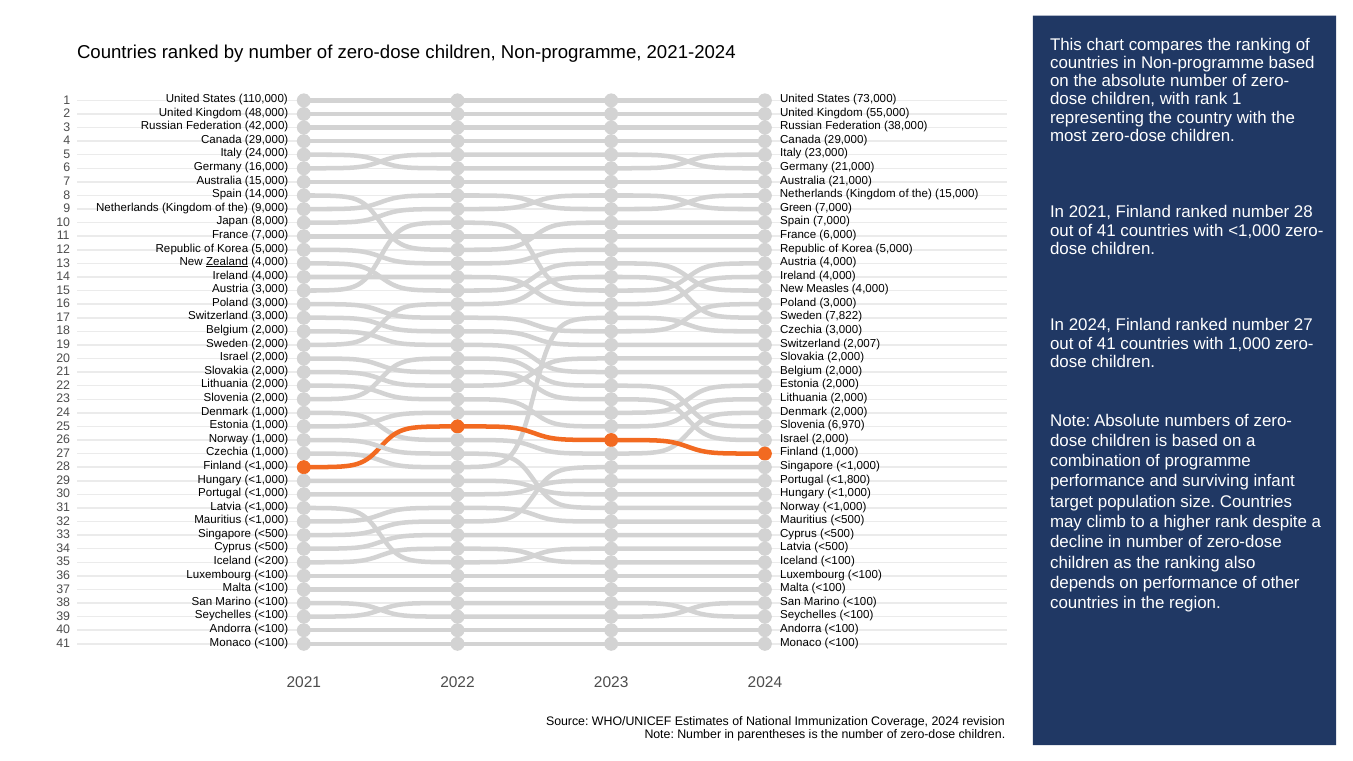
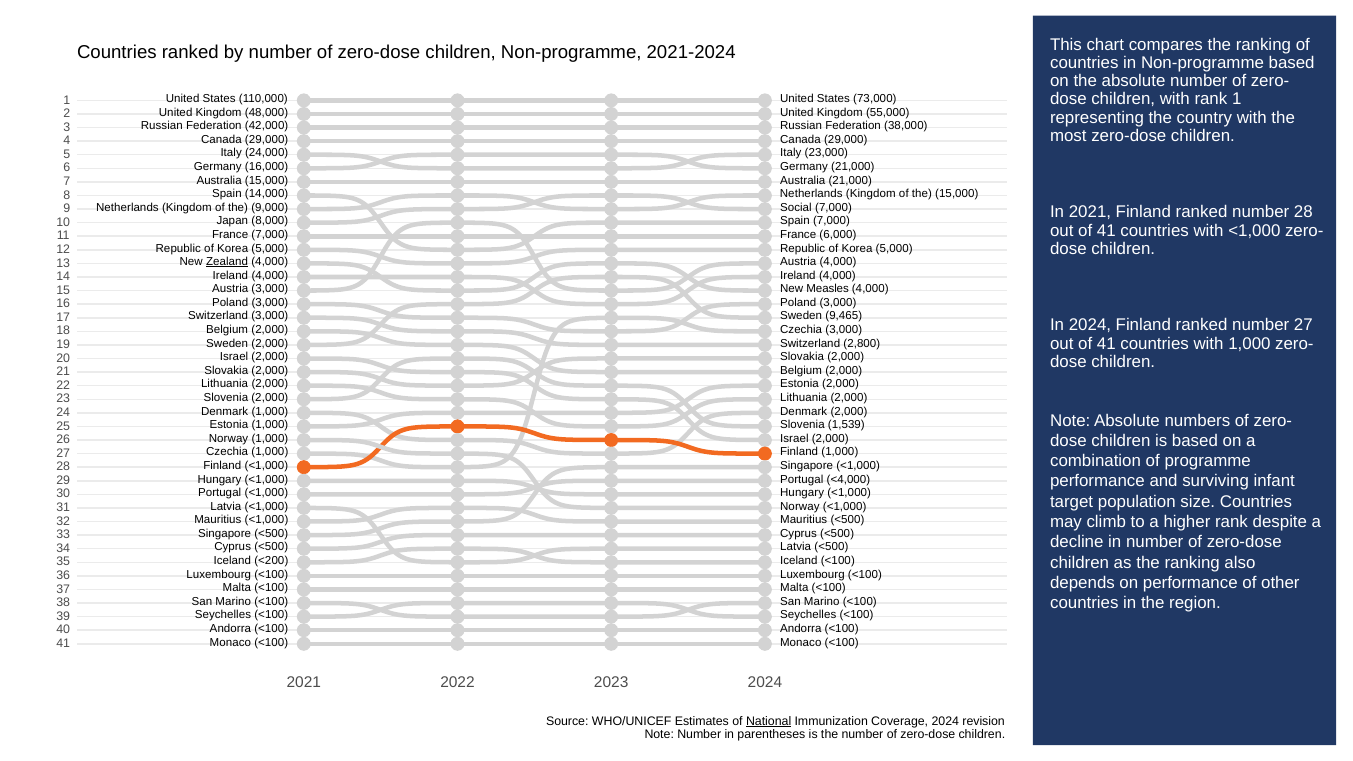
Green: Green -> Social
7,822: 7,822 -> 9,465
2,007: 2,007 -> 2,800
6,970: 6,970 -> 1,539
<1,800: <1,800 -> <4,000
National underline: none -> present
